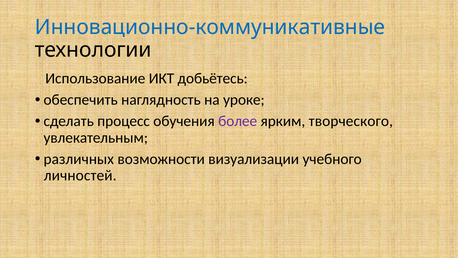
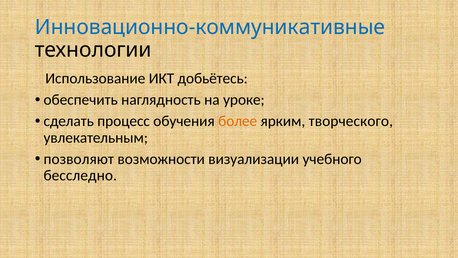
более colour: purple -> orange
различных: различных -> позволяют
личностей: личностей -> бесследно
